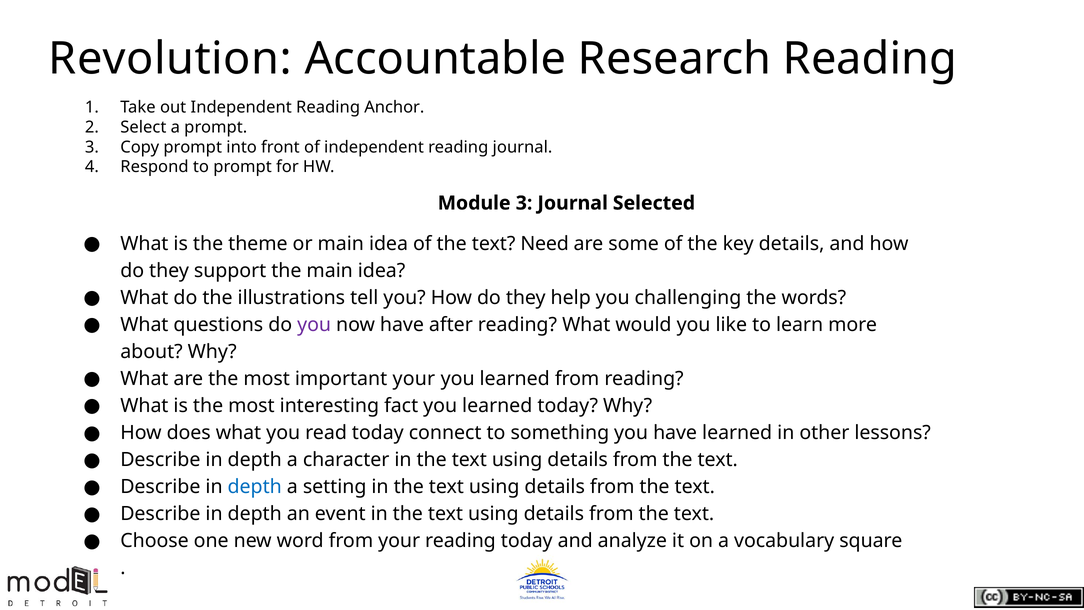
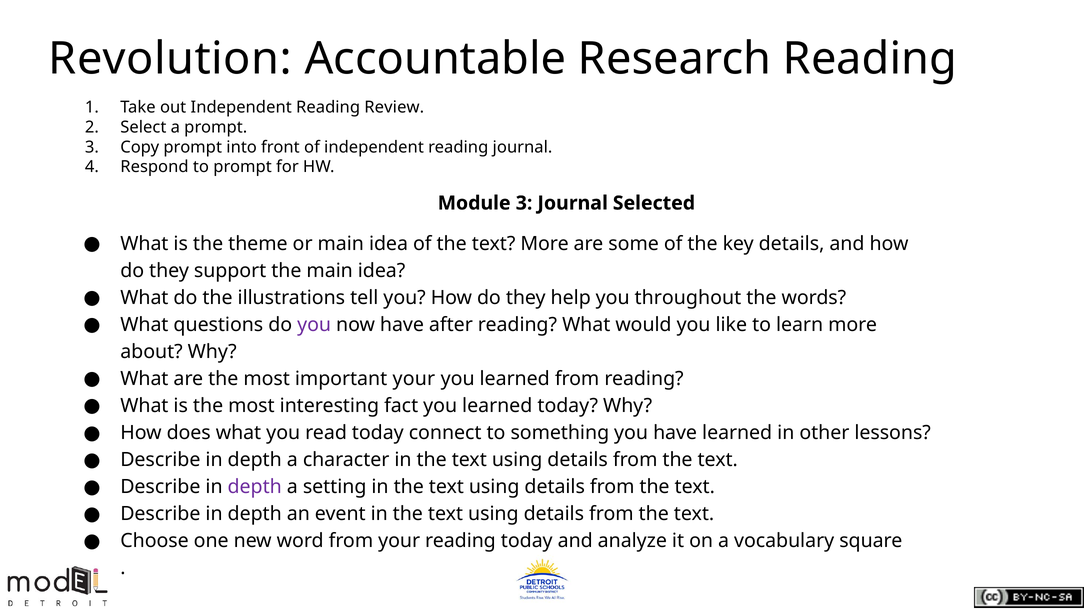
Anchor: Anchor -> Review
text Need: Need -> More
challenging: challenging -> throughout
depth at (255, 487) colour: blue -> purple
